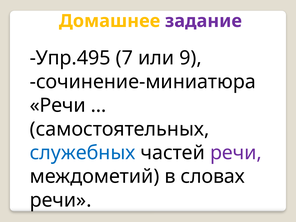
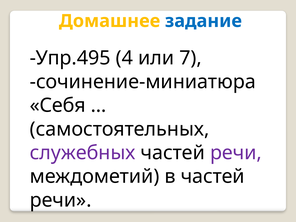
задание colour: purple -> blue
7: 7 -> 4
9: 9 -> 7
Речи at (58, 105): Речи -> Себя
служебных colour: blue -> purple
в словах: словах -> частей
